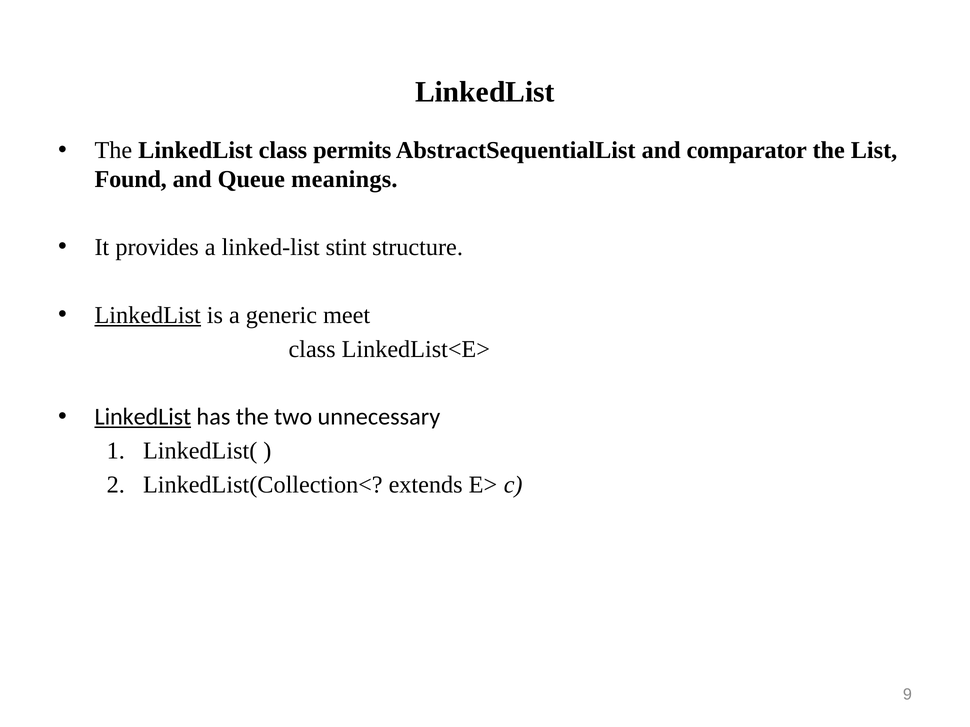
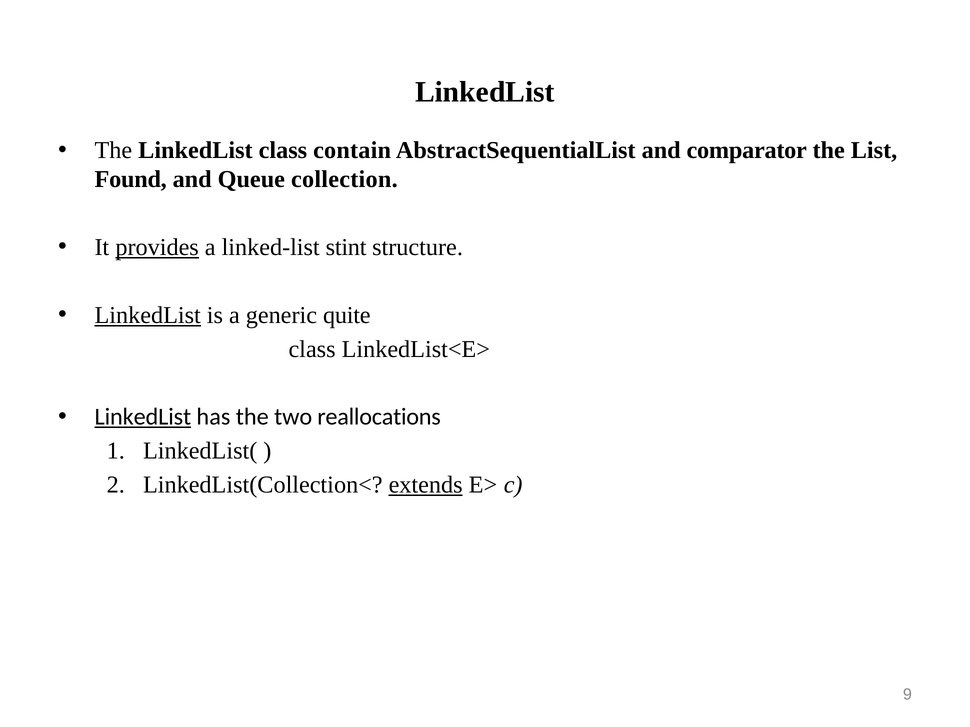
permits: permits -> contain
meanings: meanings -> collection
provides underline: none -> present
meet: meet -> quite
unnecessary: unnecessary -> reallocations
extends underline: none -> present
